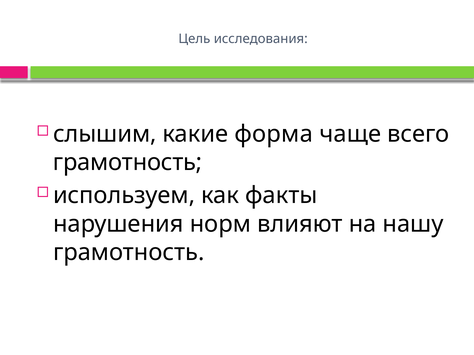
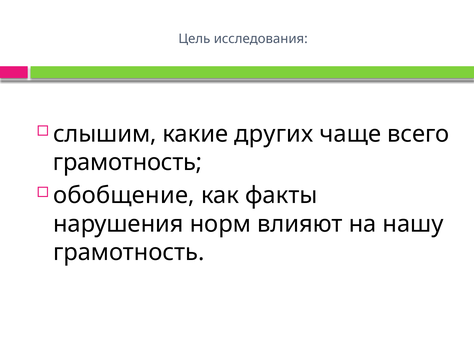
форма: форма -> других
используем: используем -> обобщение
